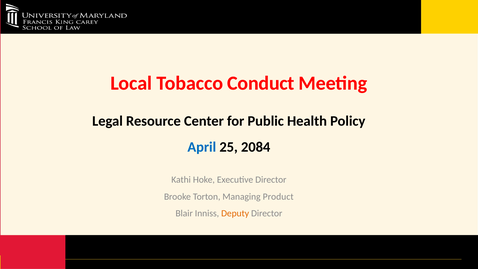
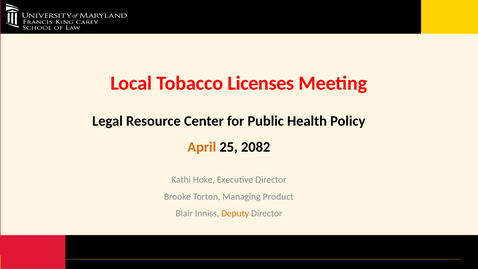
Conduct: Conduct -> Licenses
April colour: blue -> orange
2084: 2084 -> 2082
